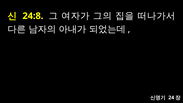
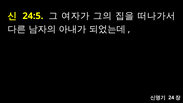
24:8: 24:8 -> 24:5
